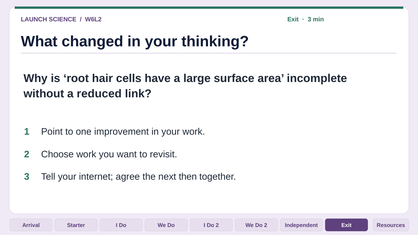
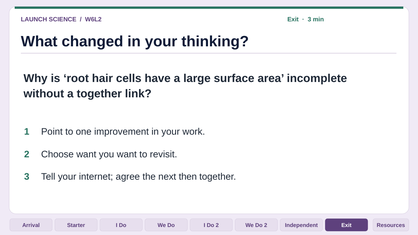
a reduced: reduced -> together
Choose work: work -> want
